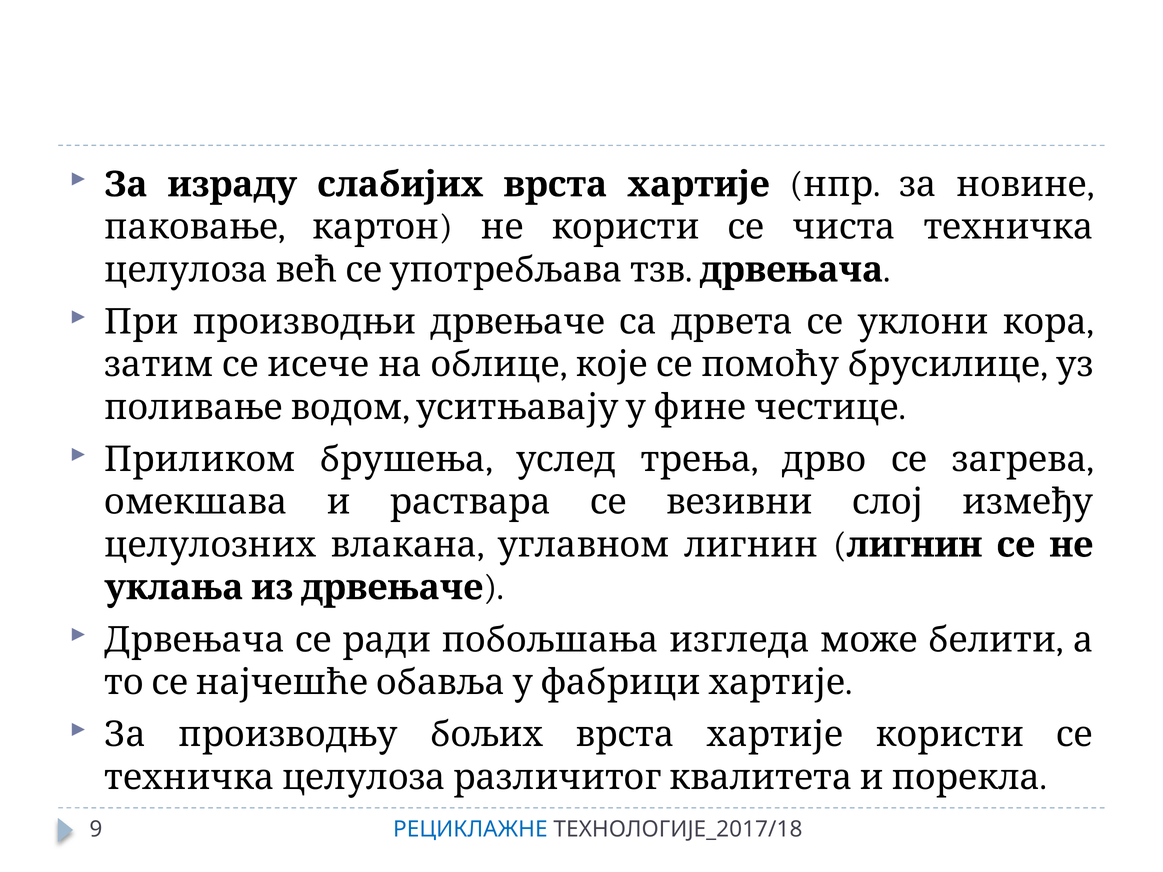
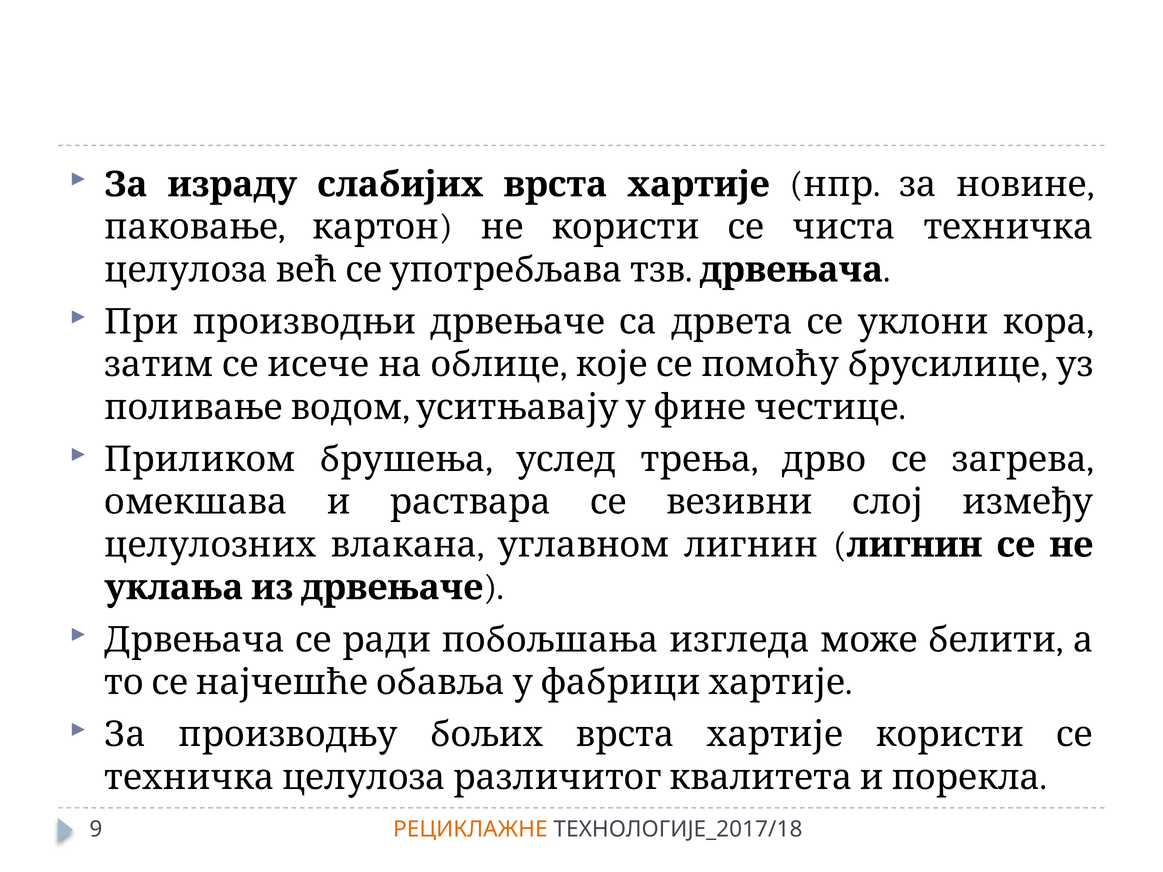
РЕЦИКЛАЖНЕ colour: blue -> orange
